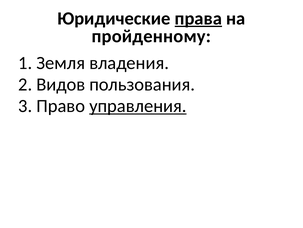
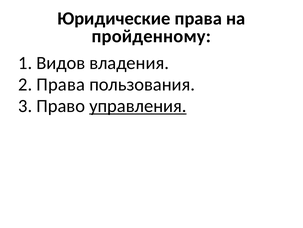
права at (198, 18) underline: present -> none
Земля: Земля -> Видов
2 Видов: Видов -> Права
